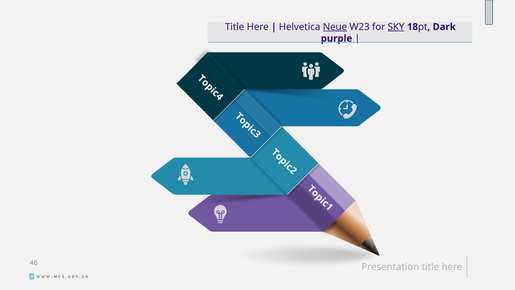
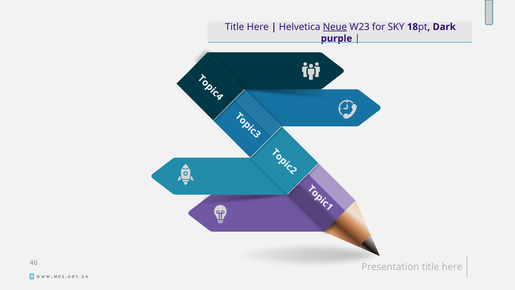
SKY underline: present -> none
